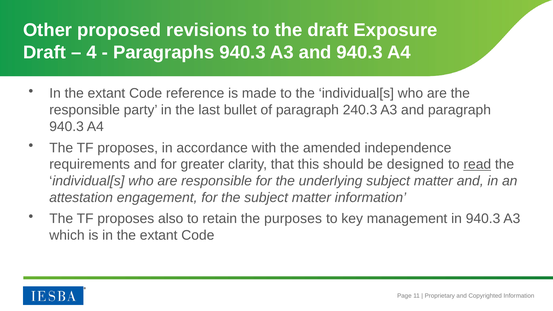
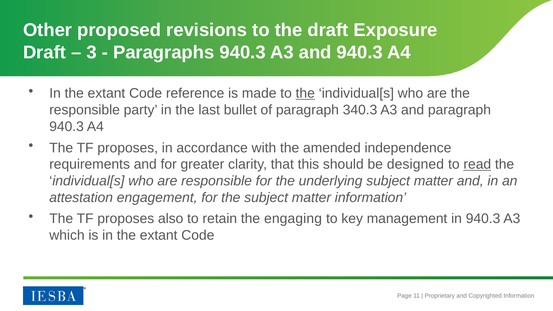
4: 4 -> 3
the at (305, 93) underline: none -> present
240.3: 240.3 -> 340.3
purposes: purposes -> engaging
